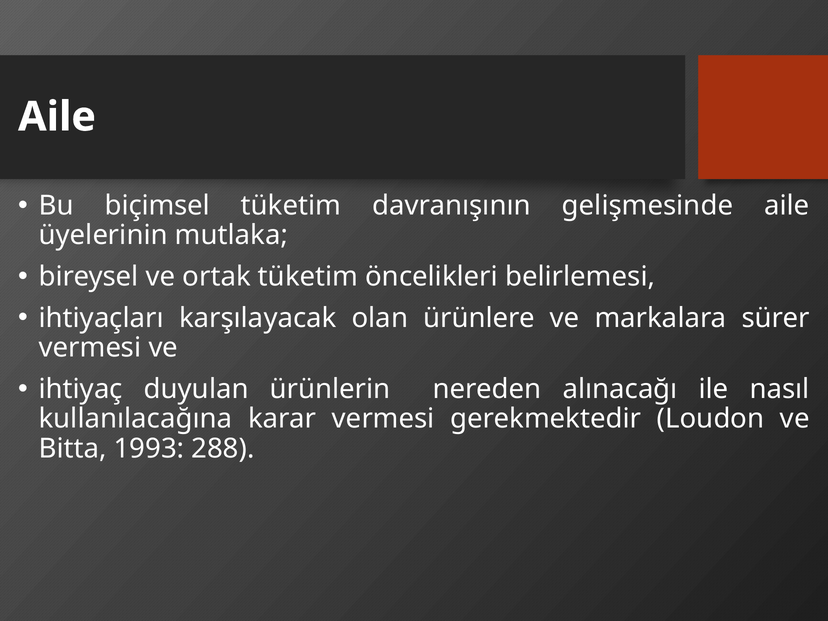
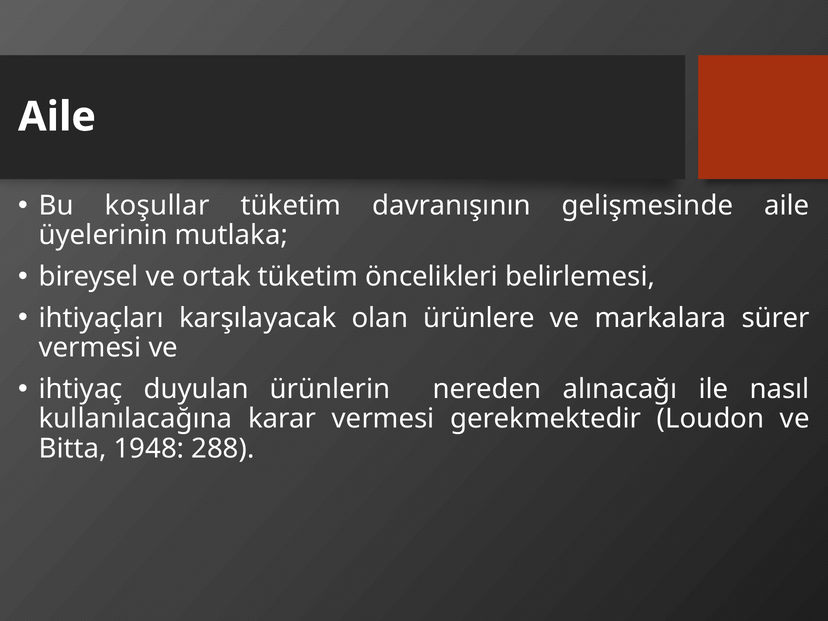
biçimsel: biçimsel -> koşullar
1993: 1993 -> 1948
